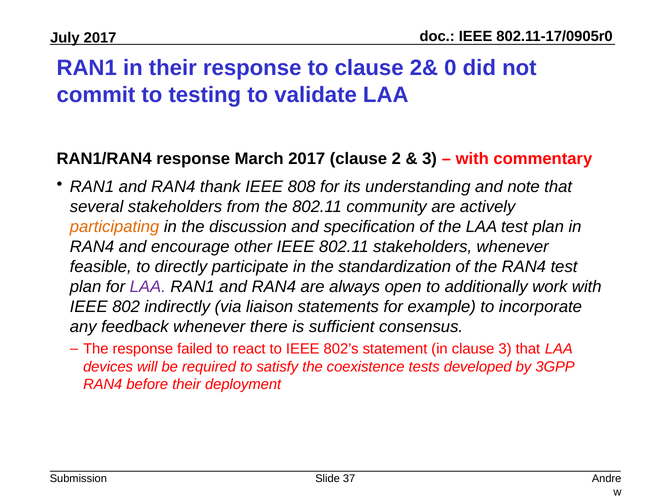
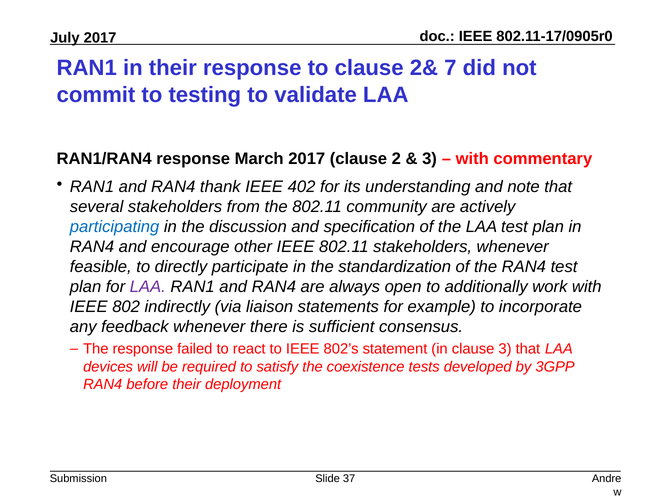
0: 0 -> 7
808: 808 -> 402
participating colour: orange -> blue
